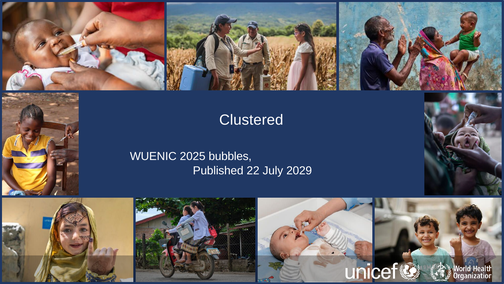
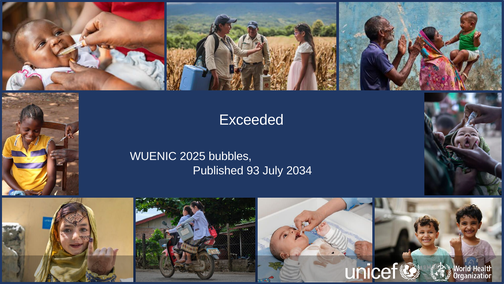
Clustered: Clustered -> Exceeded
22: 22 -> 93
2029: 2029 -> 2034
